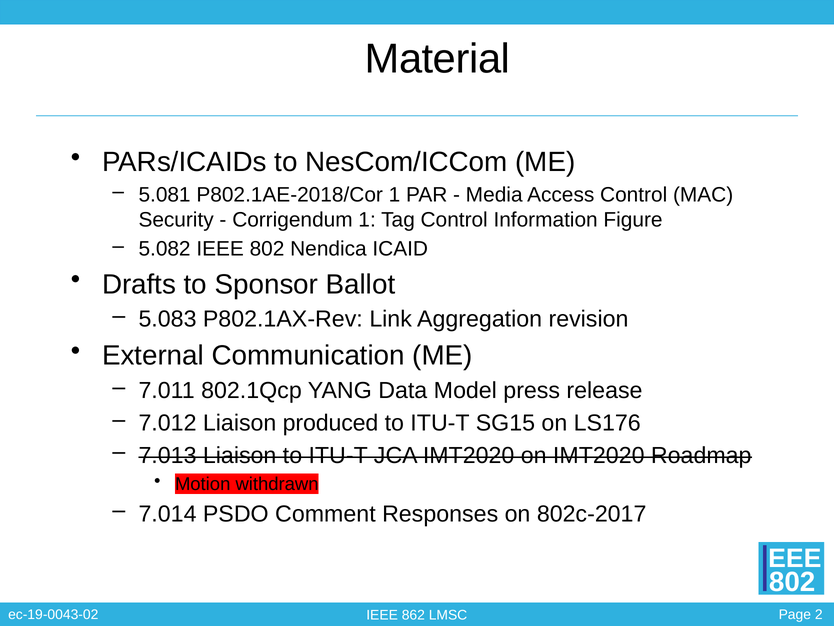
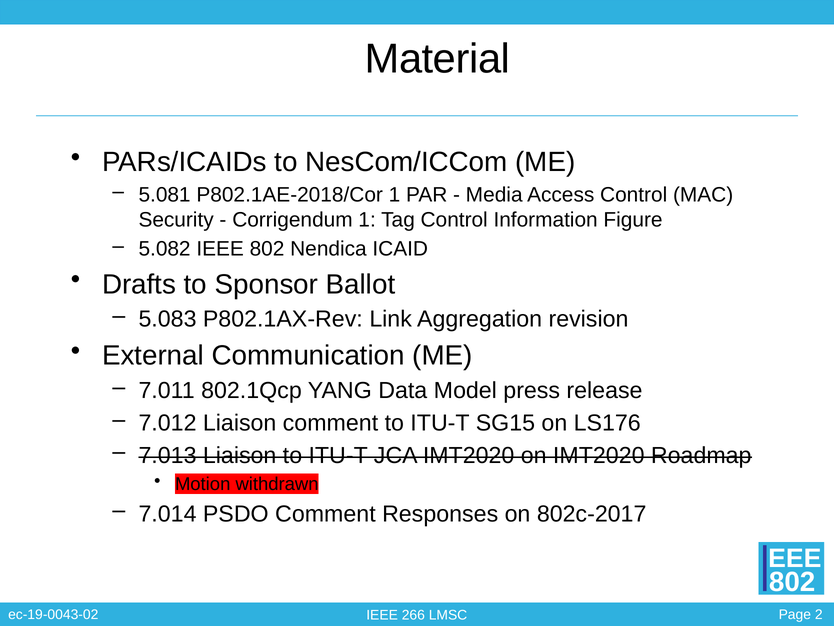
Liaison produced: produced -> comment
862: 862 -> 266
